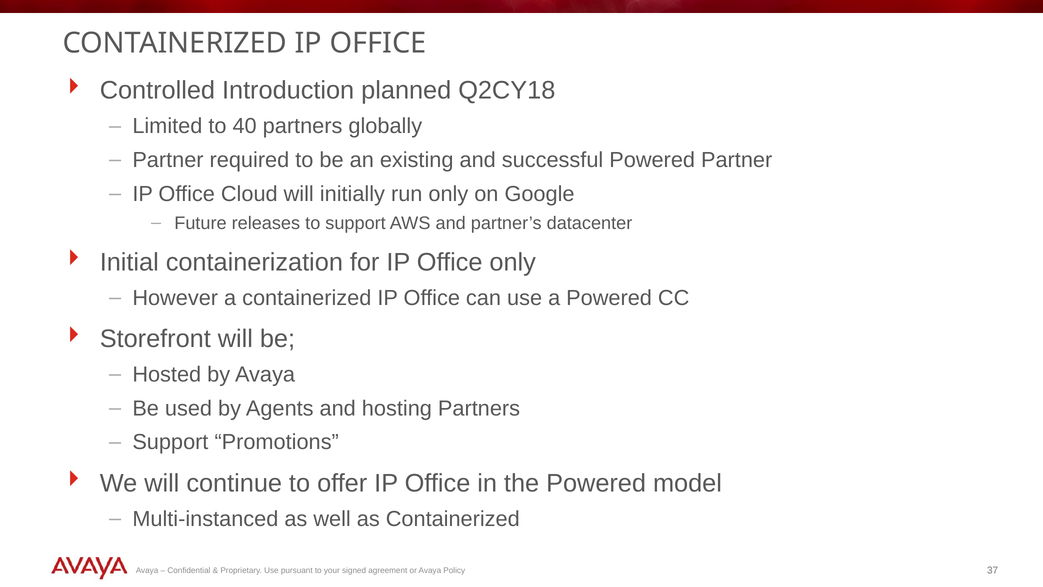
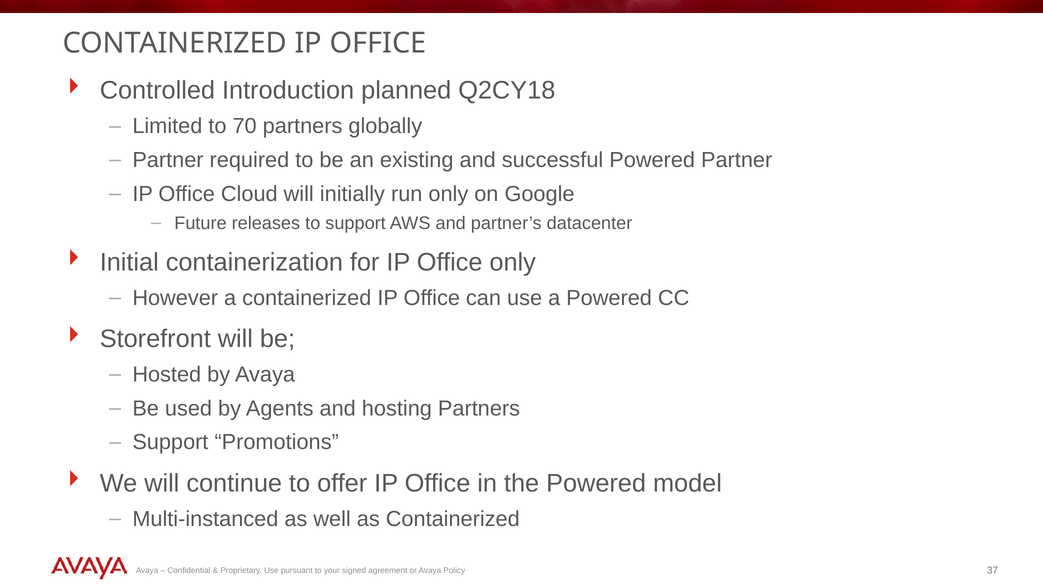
40: 40 -> 70
